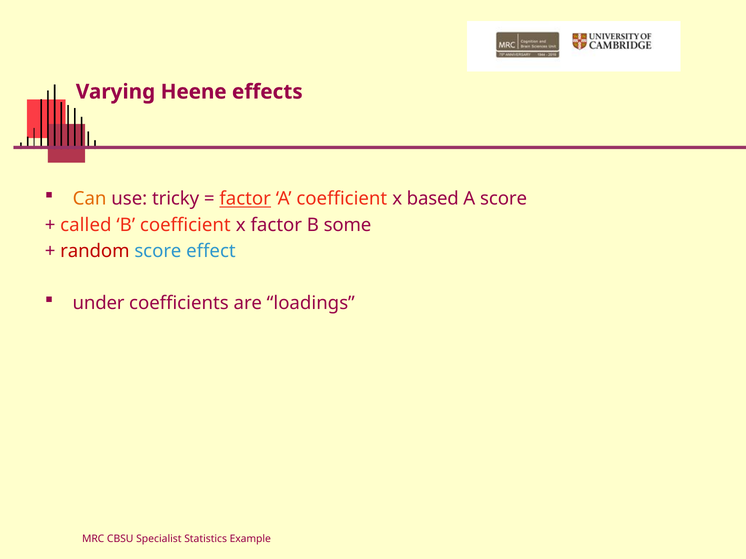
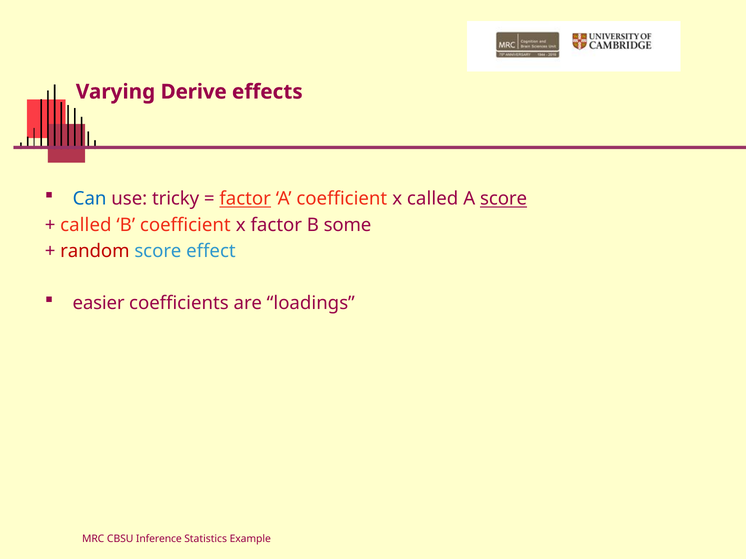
Heene: Heene -> Derive
Can colour: orange -> blue
x based: based -> called
score at (504, 199) underline: none -> present
under: under -> easier
Specialist: Specialist -> Inference
